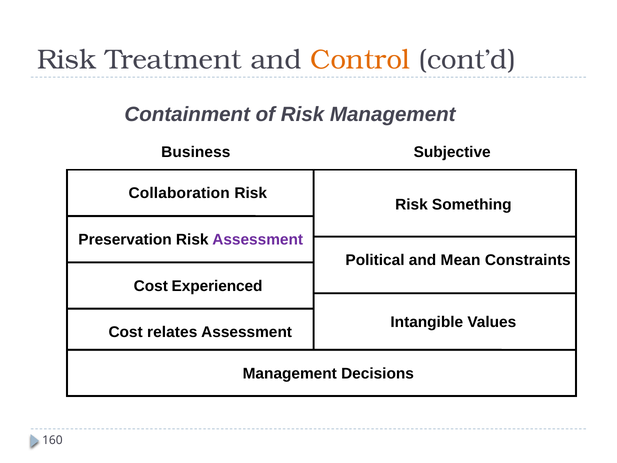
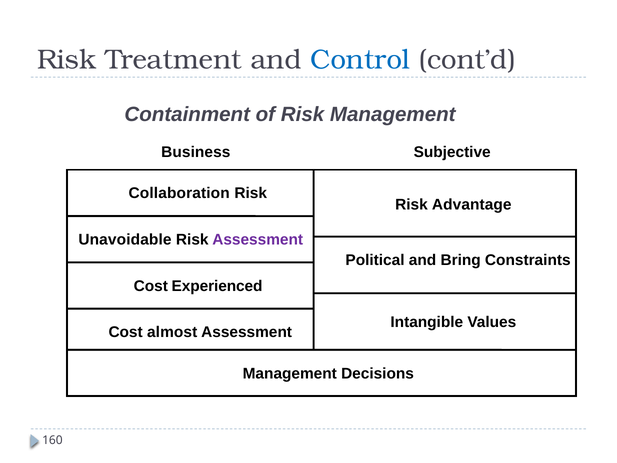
Control colour: orange -> blue
Something: Something -> Advantage
Preservation: Preservation -> Unavoidable
Mean: Mean -> Bring
relates: relates -> almost
